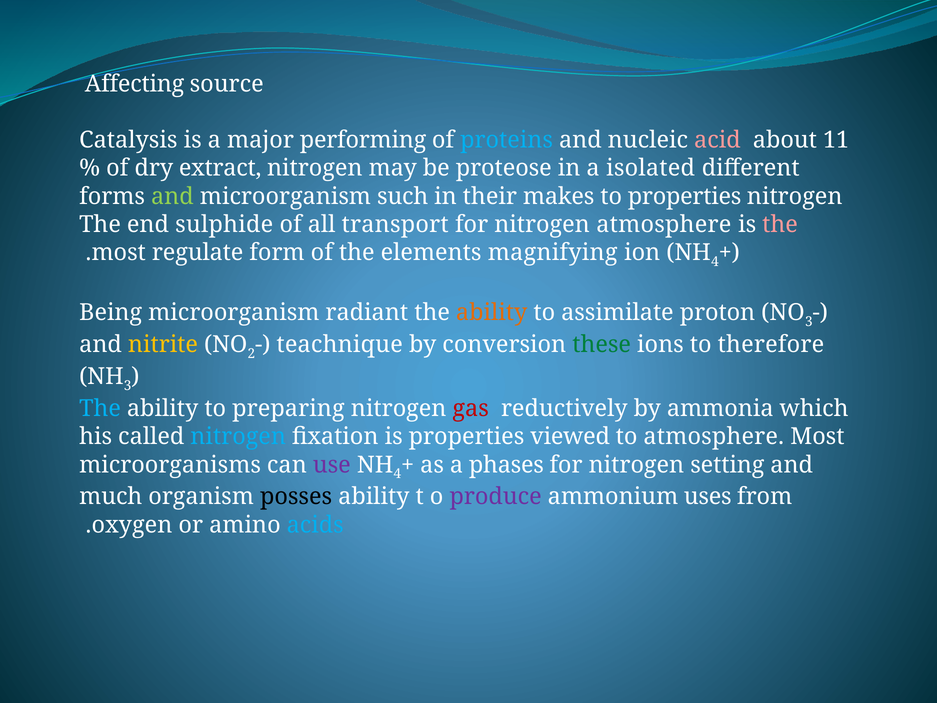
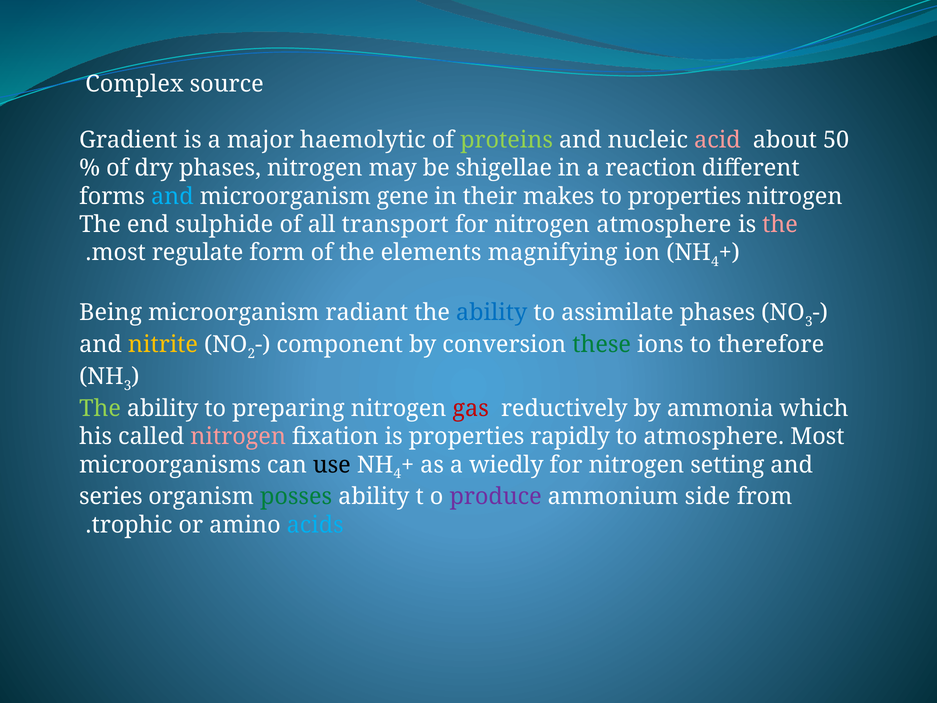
Affecting: Affecting -> Complex
Catalysis: Catalysis -> Gradient
performing: performing -> haemolytic
proteins colour: light blue -> light green
11: 11 -> 50
dry extract: extract -> phases
proteose: proteose -> shigellae
isolated: isolated -> reaction
and at (172, 196) colour: light green -> light blue
such: such -> gene
ability at (492, 313) colour: orange -> blue
assimilate proton: proton -> phases
teachnique: teachnique -> component
The at (100, 408) colour: light blue -> light green
nitrogen at (238, 437) colour: light blue -> pink
viewed: viewed -> rapidly
use colour: purple -> black
phases: phases -> wiedly
much: much -> series
posses colour: black -> green
uses: uses -> side
oxygen: oxygen -> trophic
